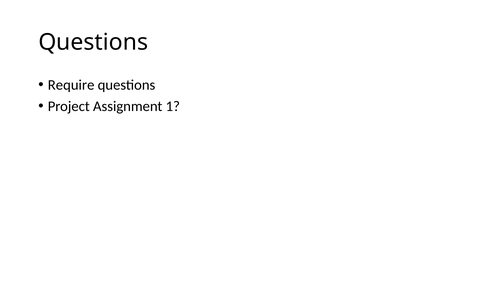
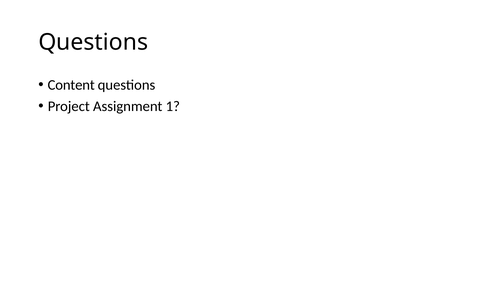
Require: Require -> Content
